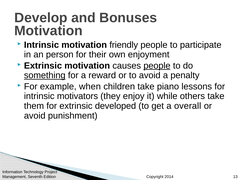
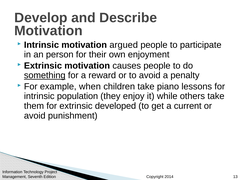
Bonuses: Bonuses -> Describe
friendly: friendly -> argued
people at (157, 66) underline: present -> none
motivators: motivators -> population
overall: overall -> current
